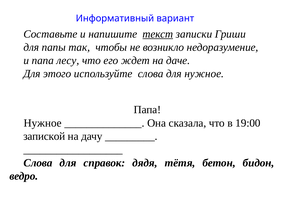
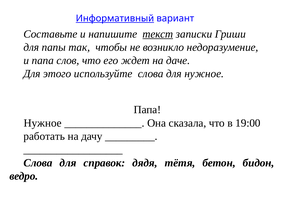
Информативный underline: none -> present
лесу: лесу -> слов
запиской: запиской -> работать
